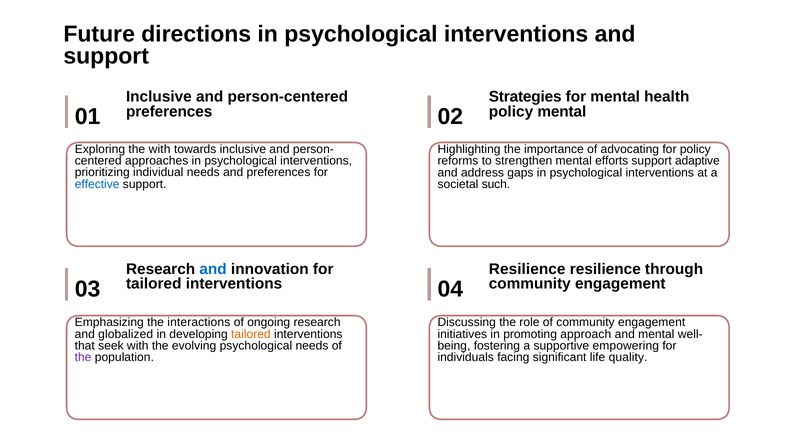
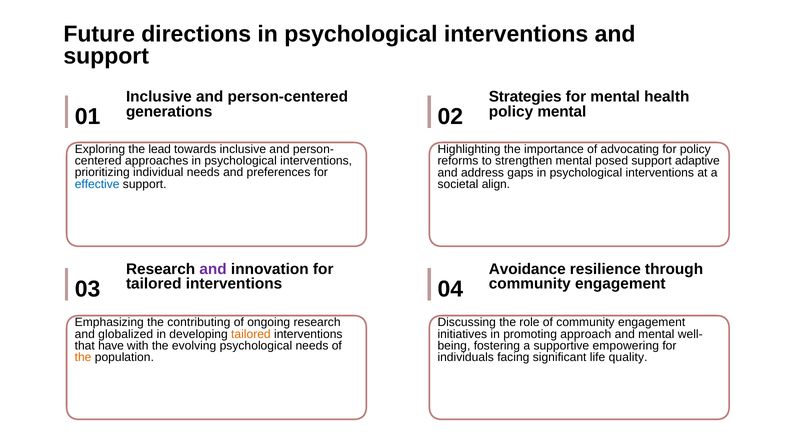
preferences at (169, 112): preferences -> generations
the with: with -> lead
efforts: efforts -> posed
such: such -> align
and at (213, 269) colour: blue -> purple
Resilience at (527, 269): Resilience -> Avoidance
interactions: interactions -> contributing
seek: seek -> have
the at (83, 357) colour: purple -> orange
